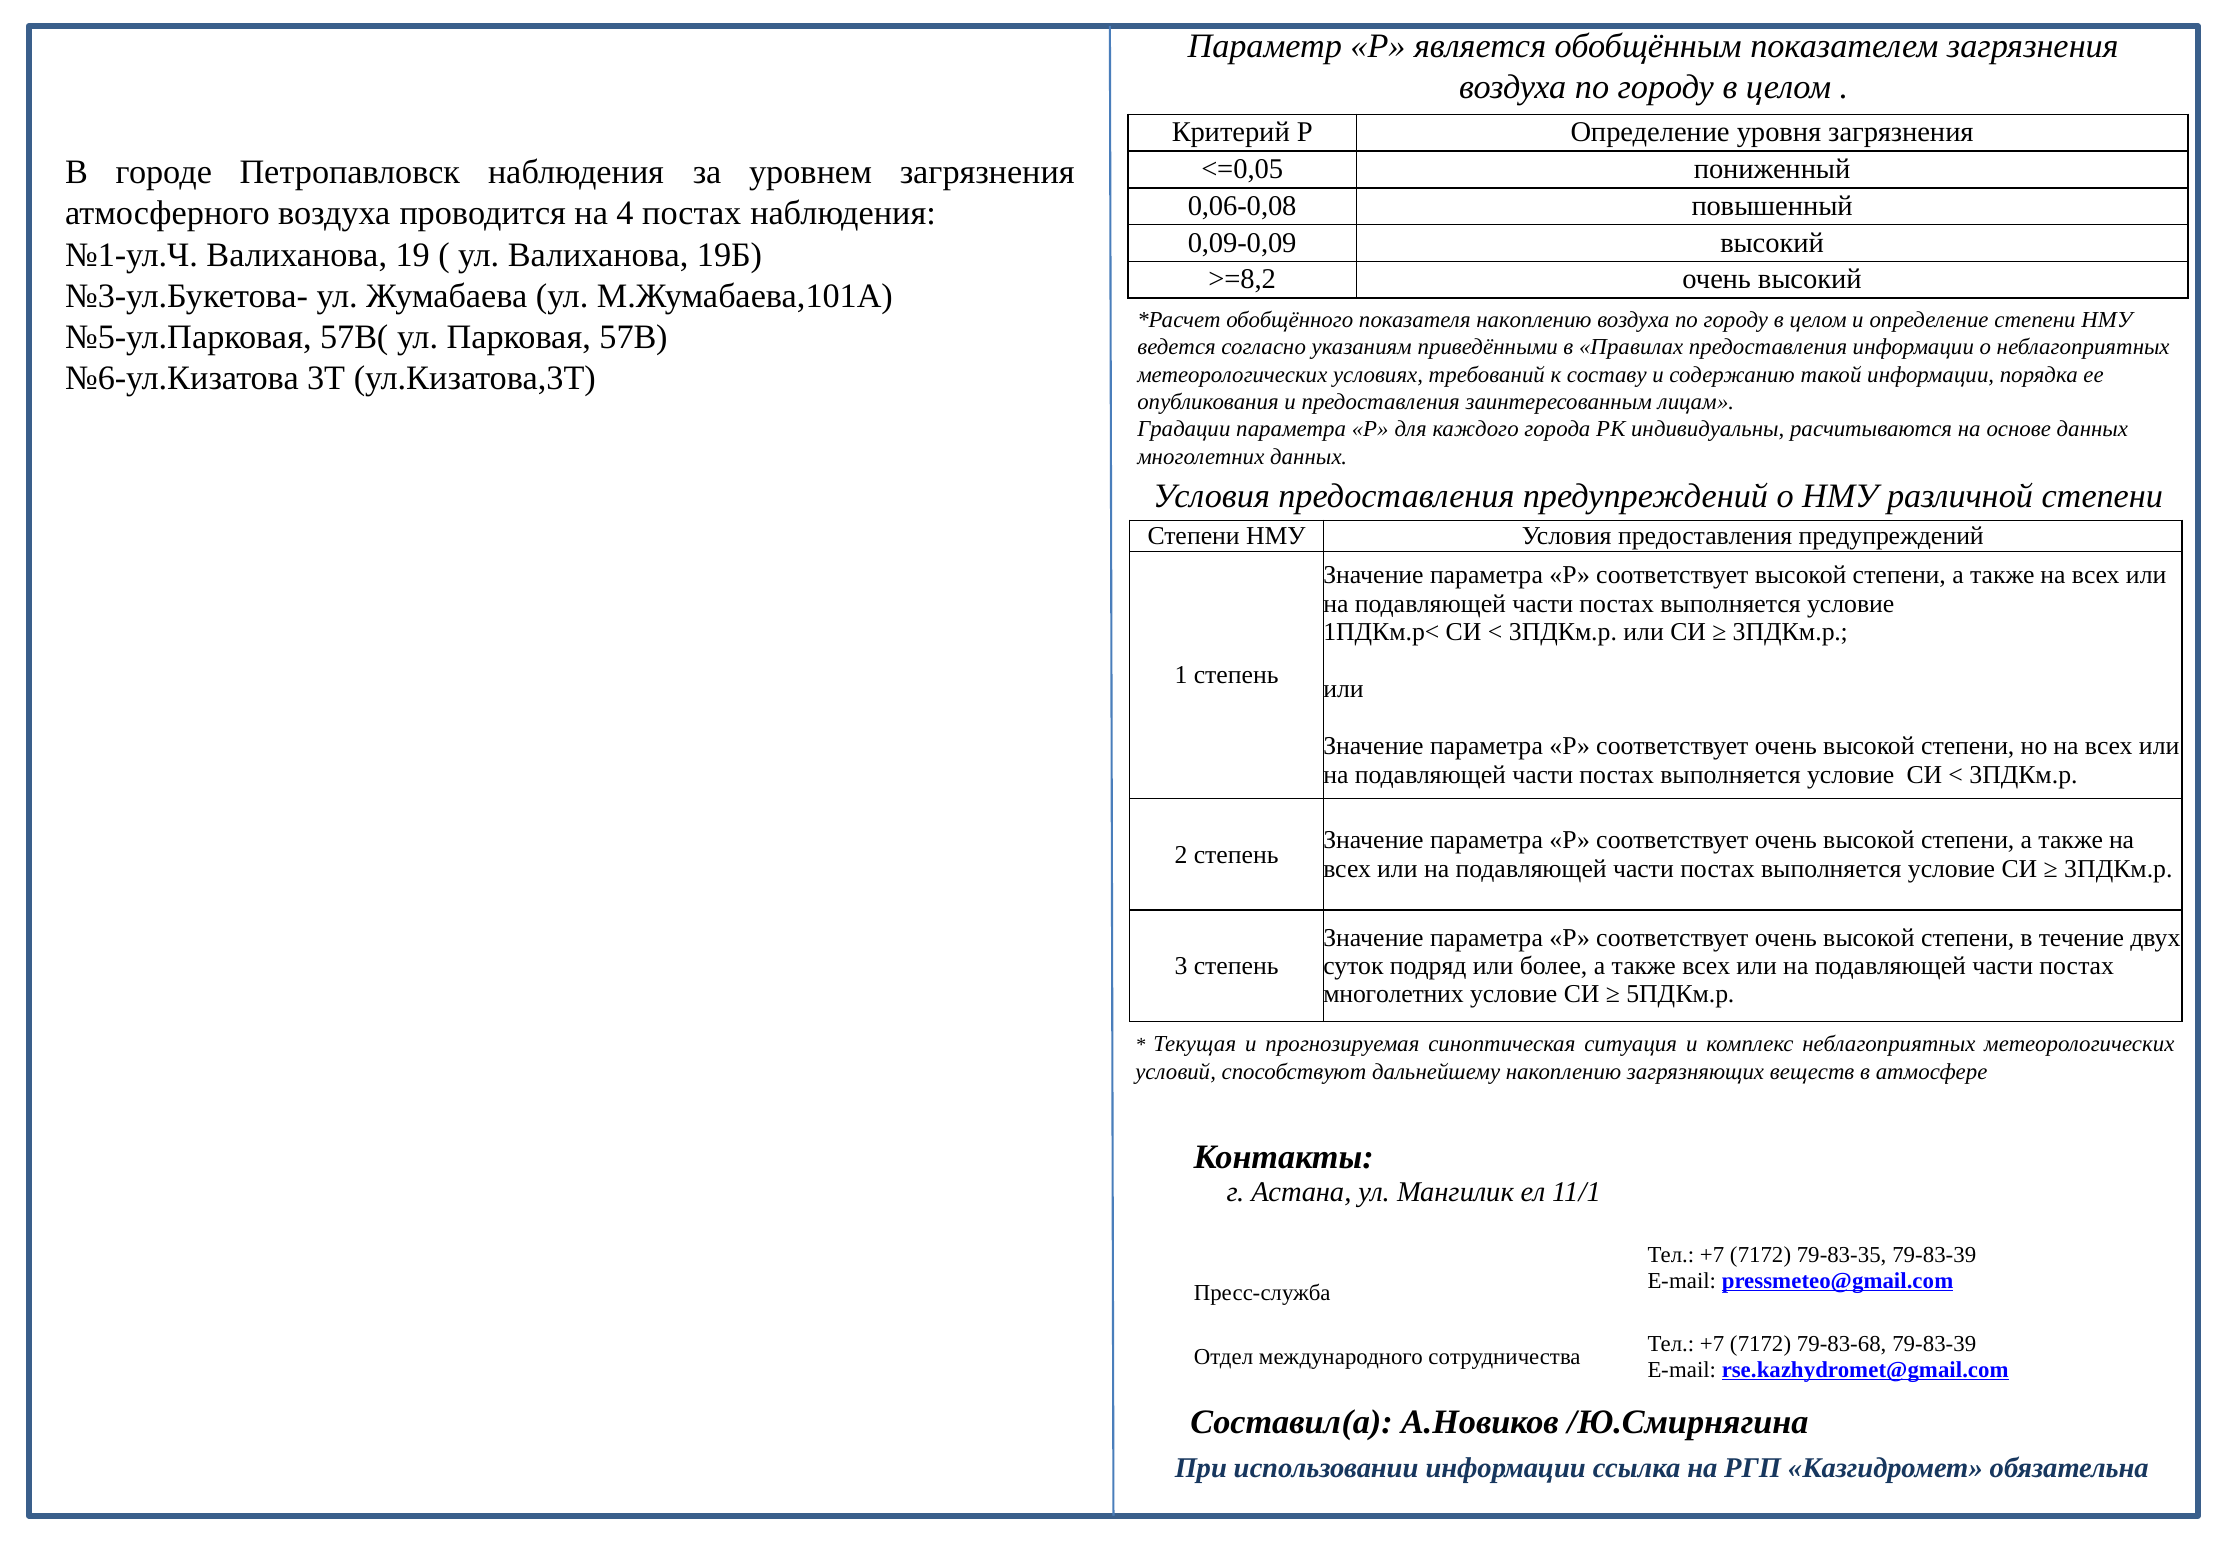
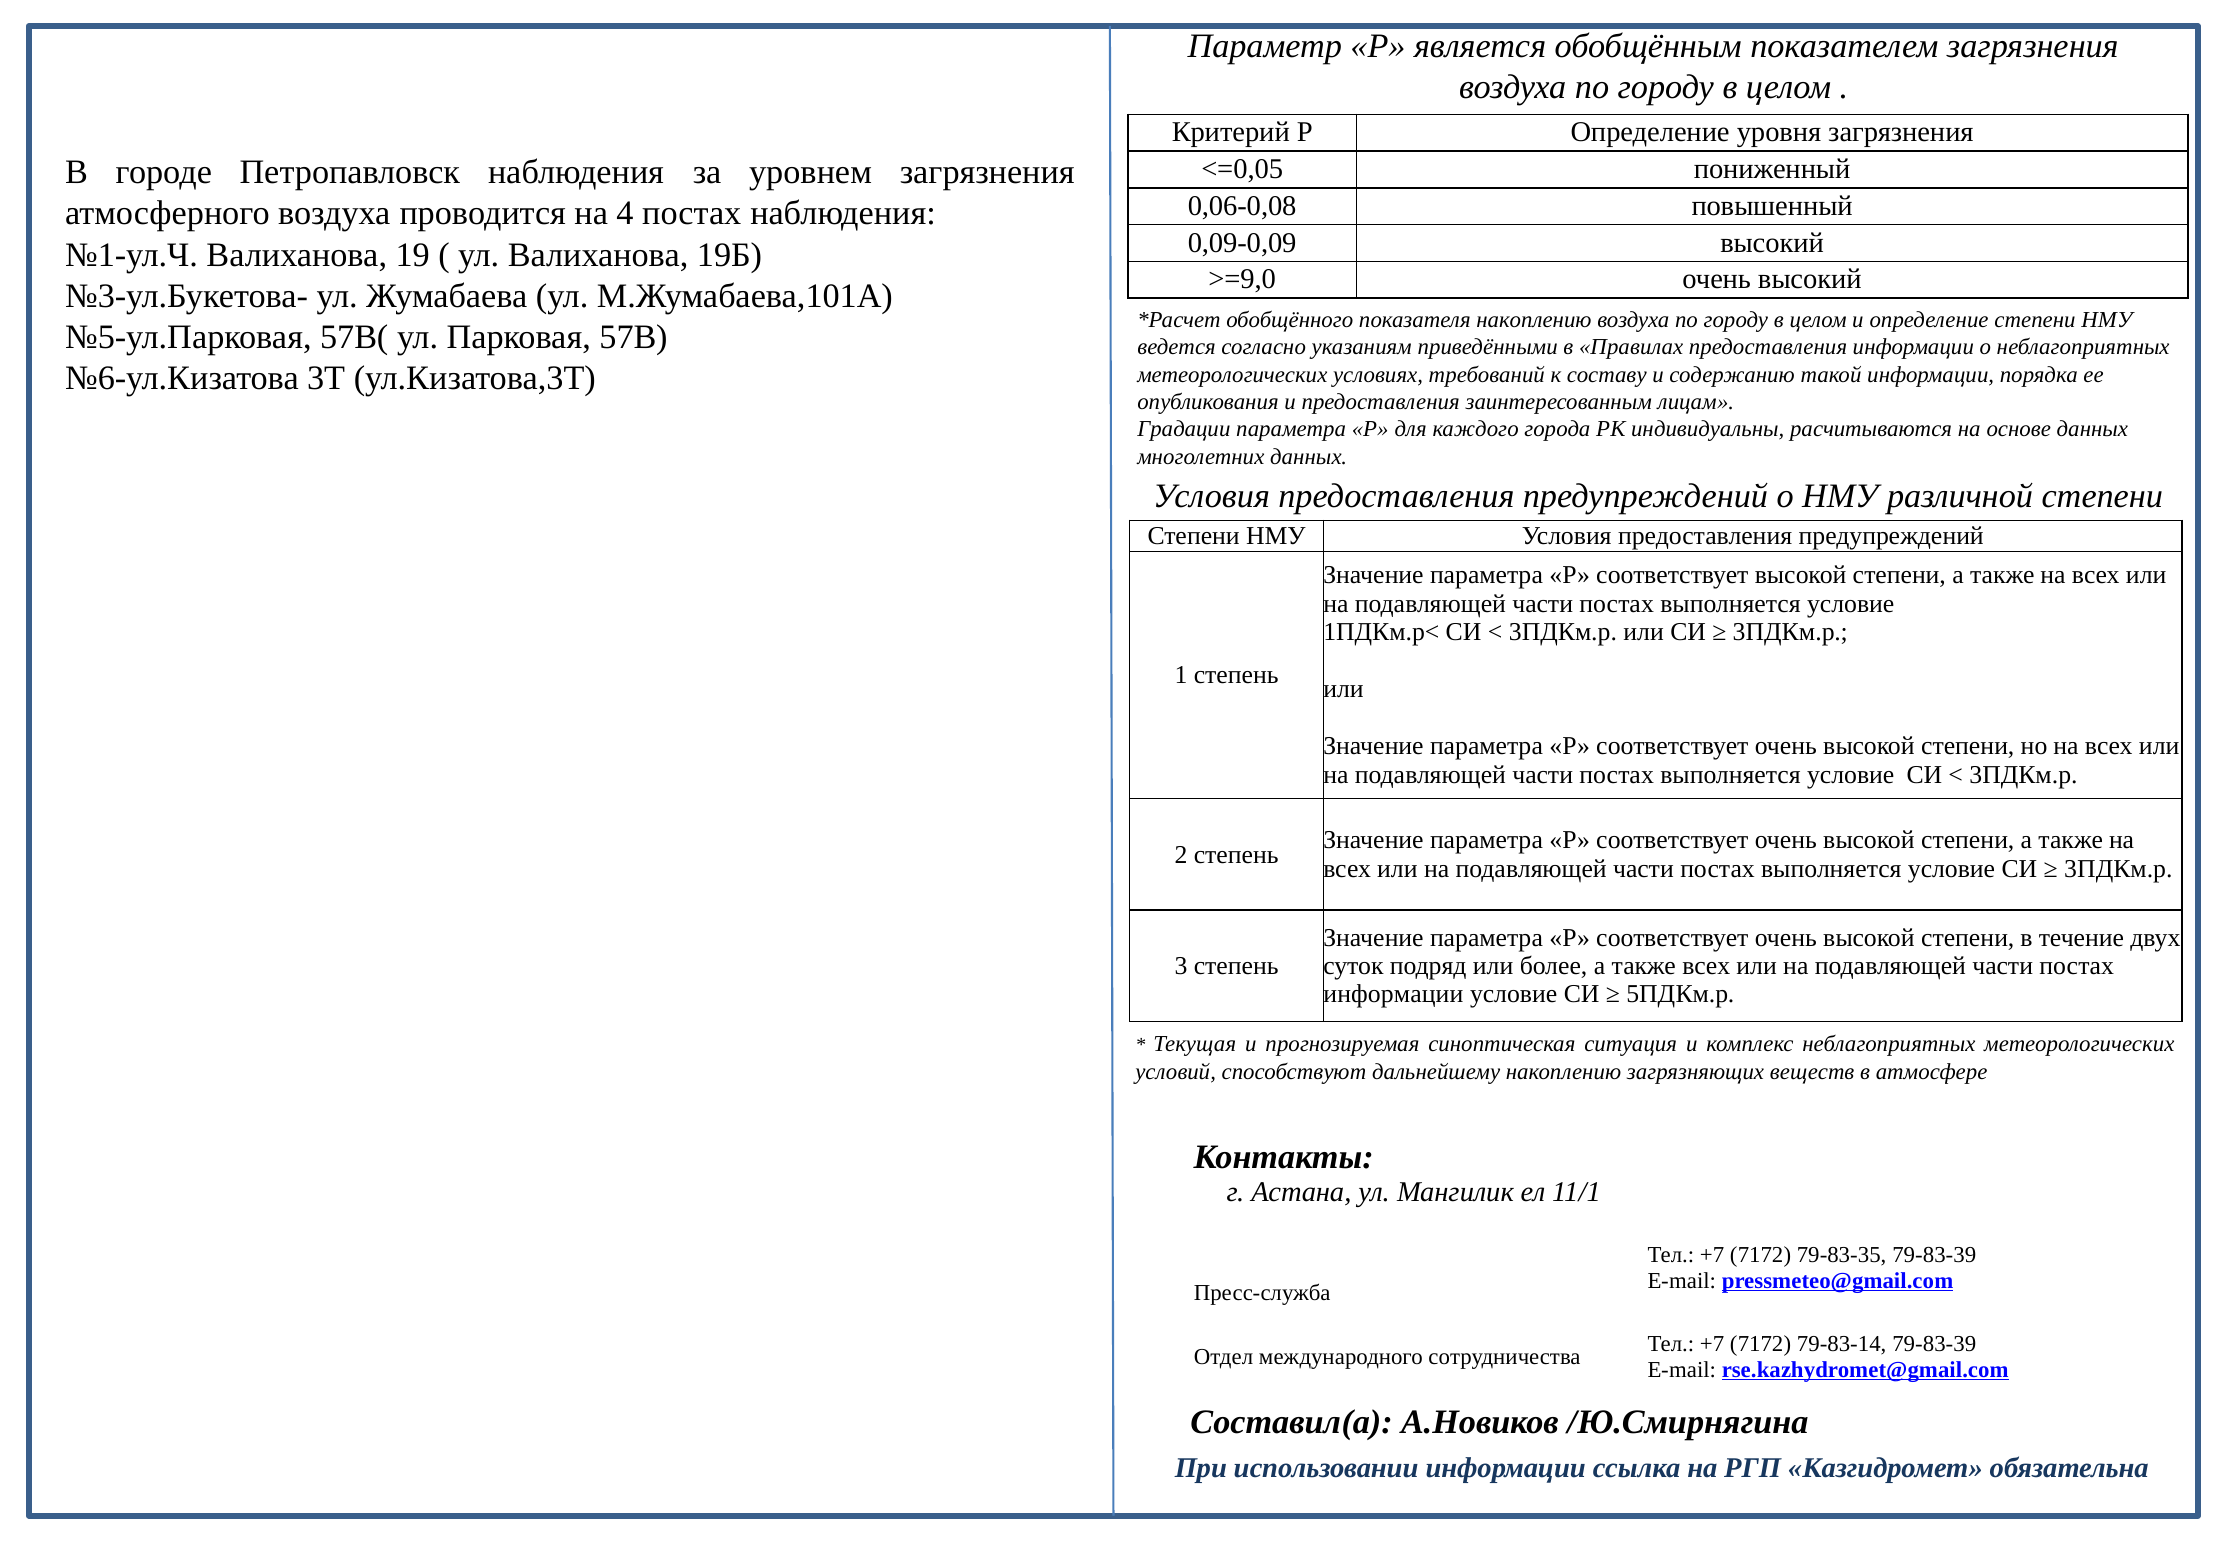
>=8,2: >=8,2 -> >=9,0
многолетних at (1394, 994): многолетних -> информации
79-83-68: 79-83-68 -> 79-83-14
